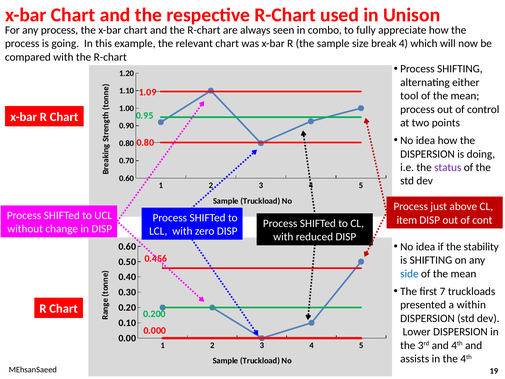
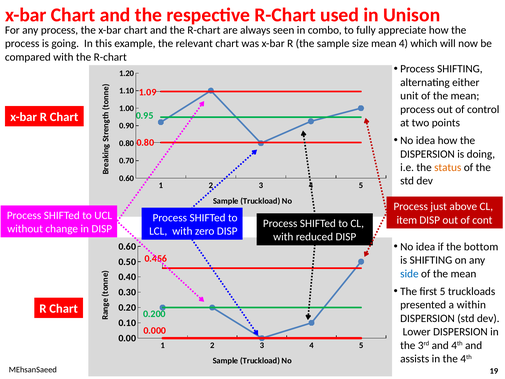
size break: break -> mean
tool: tool -> unit
status colour: purple -> orange
stability: stability -> bottom
first 7: 7 -> 5
